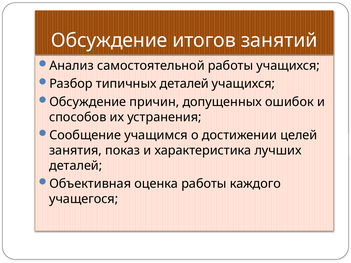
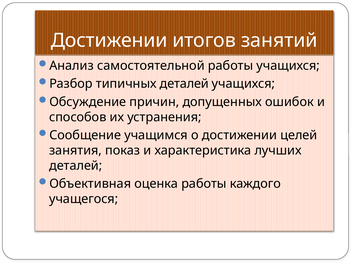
Обсуждение at (109, 41): Обсуждение -> Достижении
